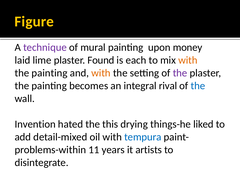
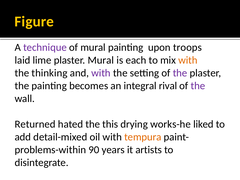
money: money -> troops
plaster Found: Found -> Mural
painting at (50, 73): painting -> thinking
with at (101, 73) colour: orange -> purple
the at (198, 86) colour: blue -> purple
Invention: Invention -> Returned
things-he: things-he -> works-he
tempura colour: blue -> orange
11: 11 -> 90
